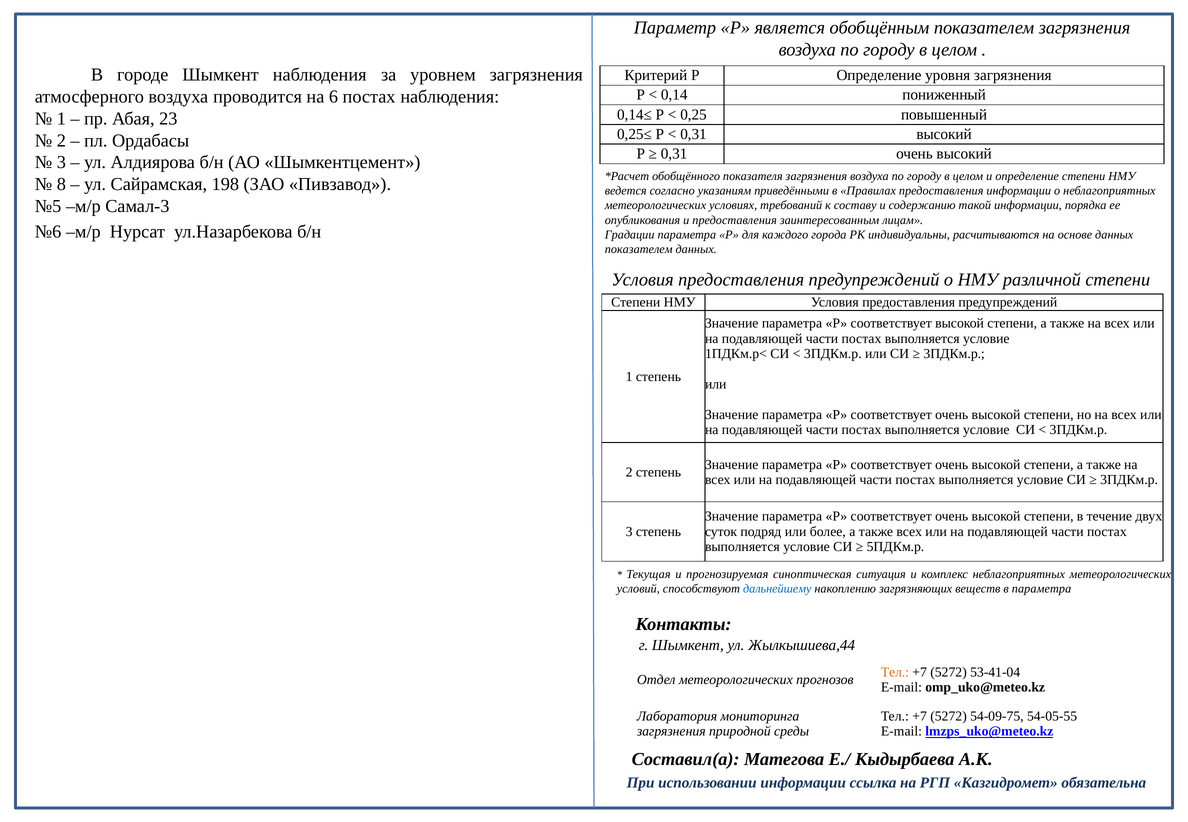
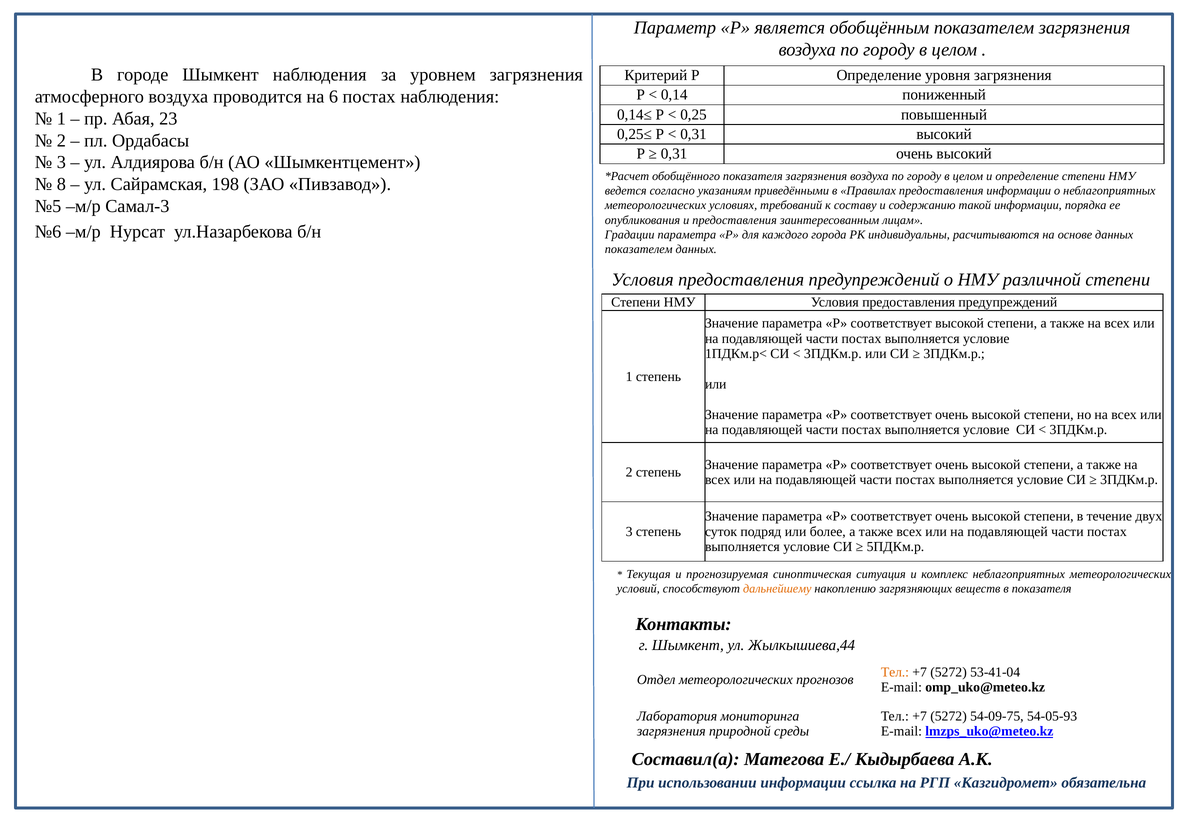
дальнейшему colour: blue -> orange
в параметра: параметра -> показателя
54-05-55: 54-05-55 -> 54-05-93
